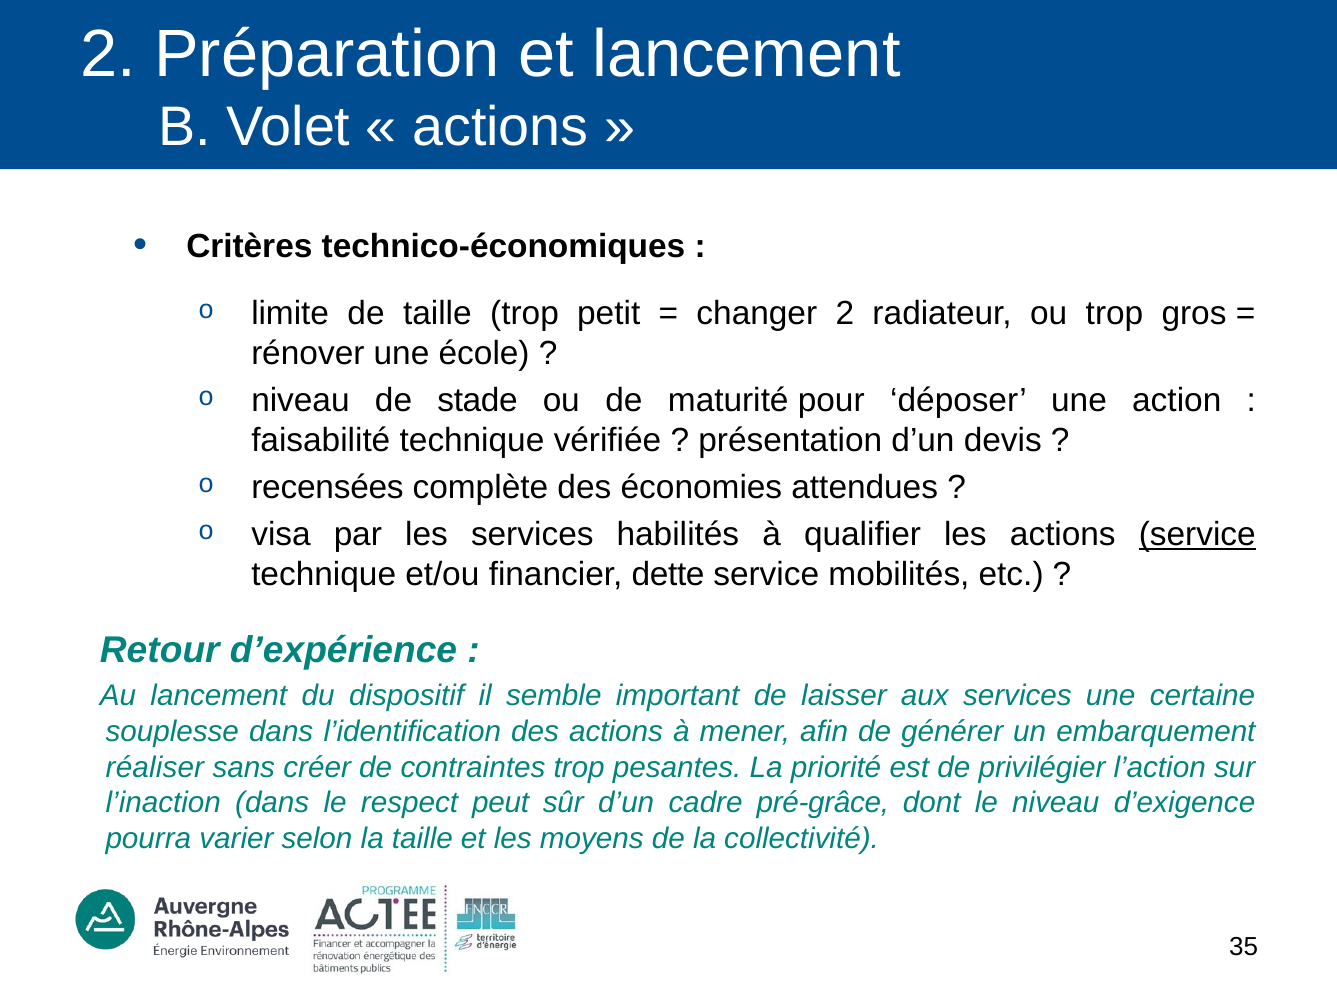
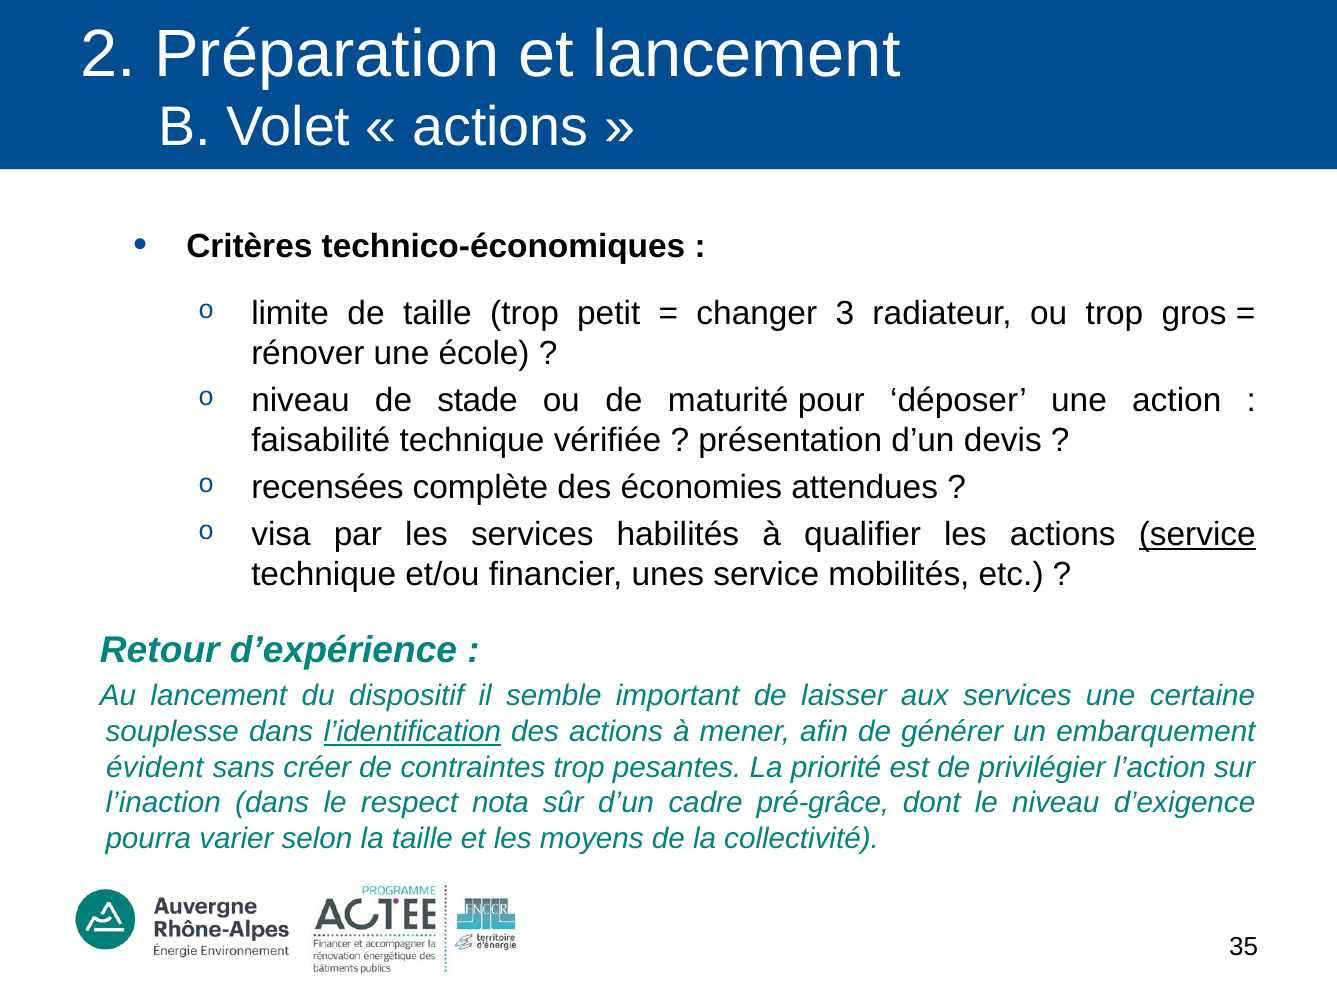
changer 2: 2 -> 3
dette: dette -> unes
l’identification underline: none -> present
réaliser: réaliser -> évident
peut: peut -> nota
